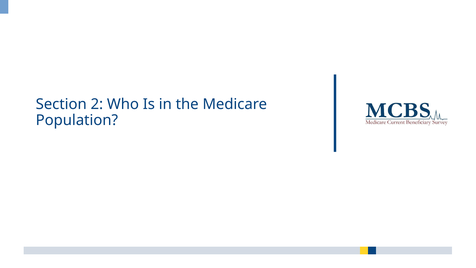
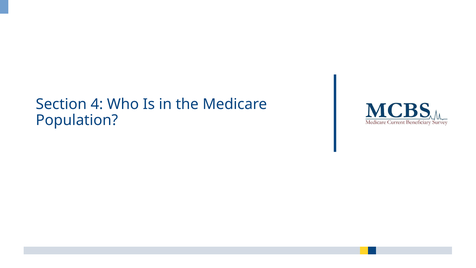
2: 2 -> 4
